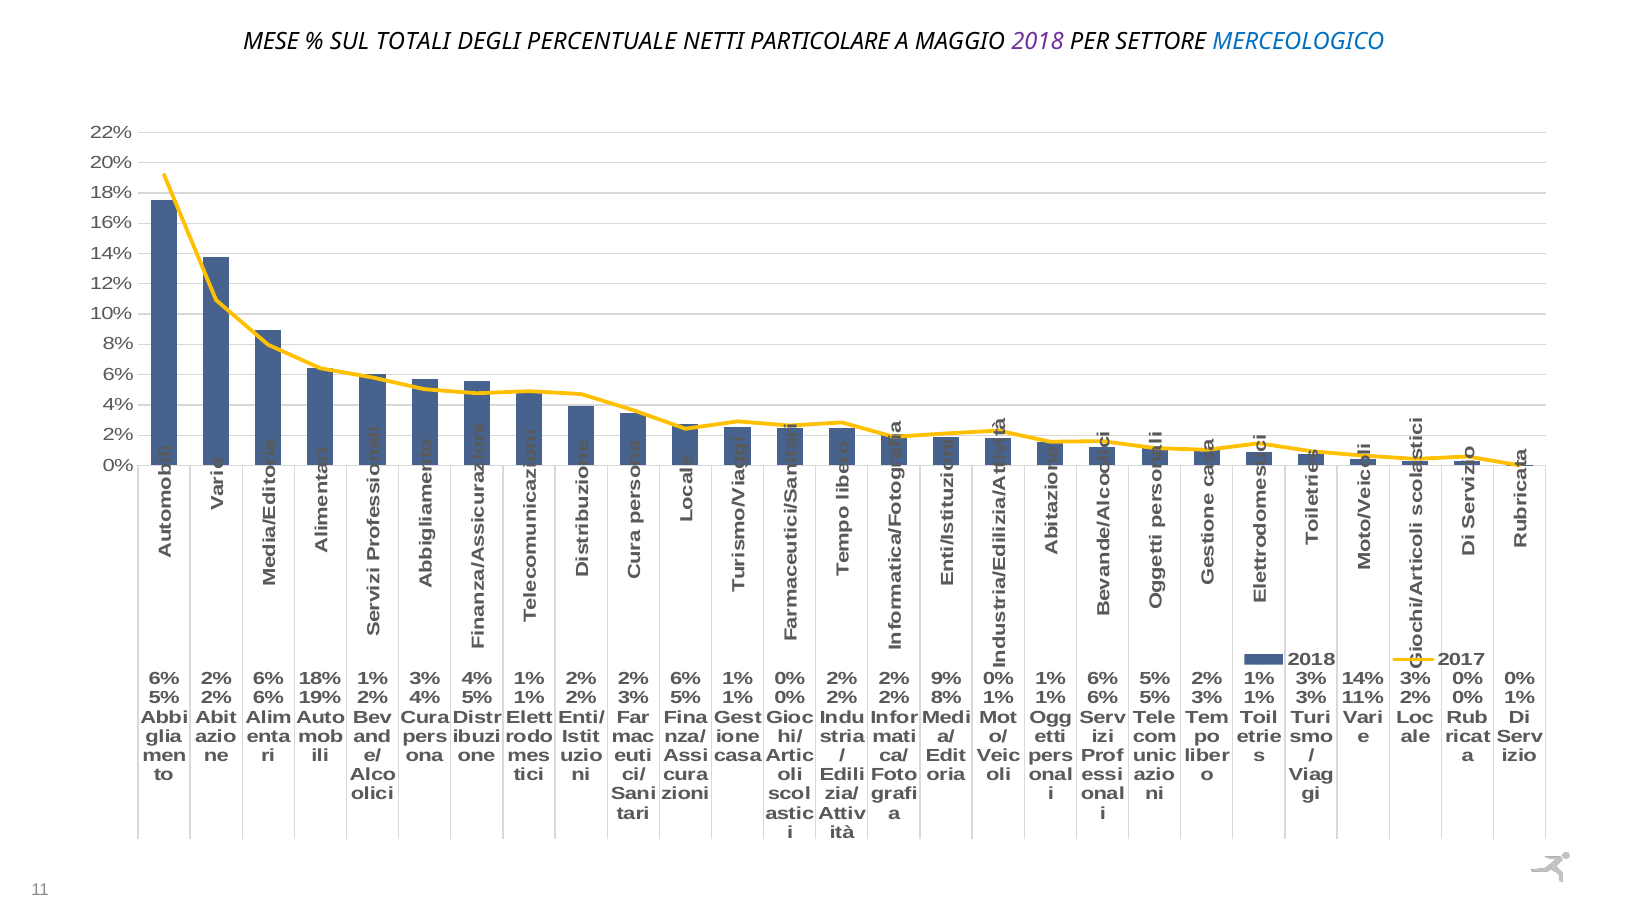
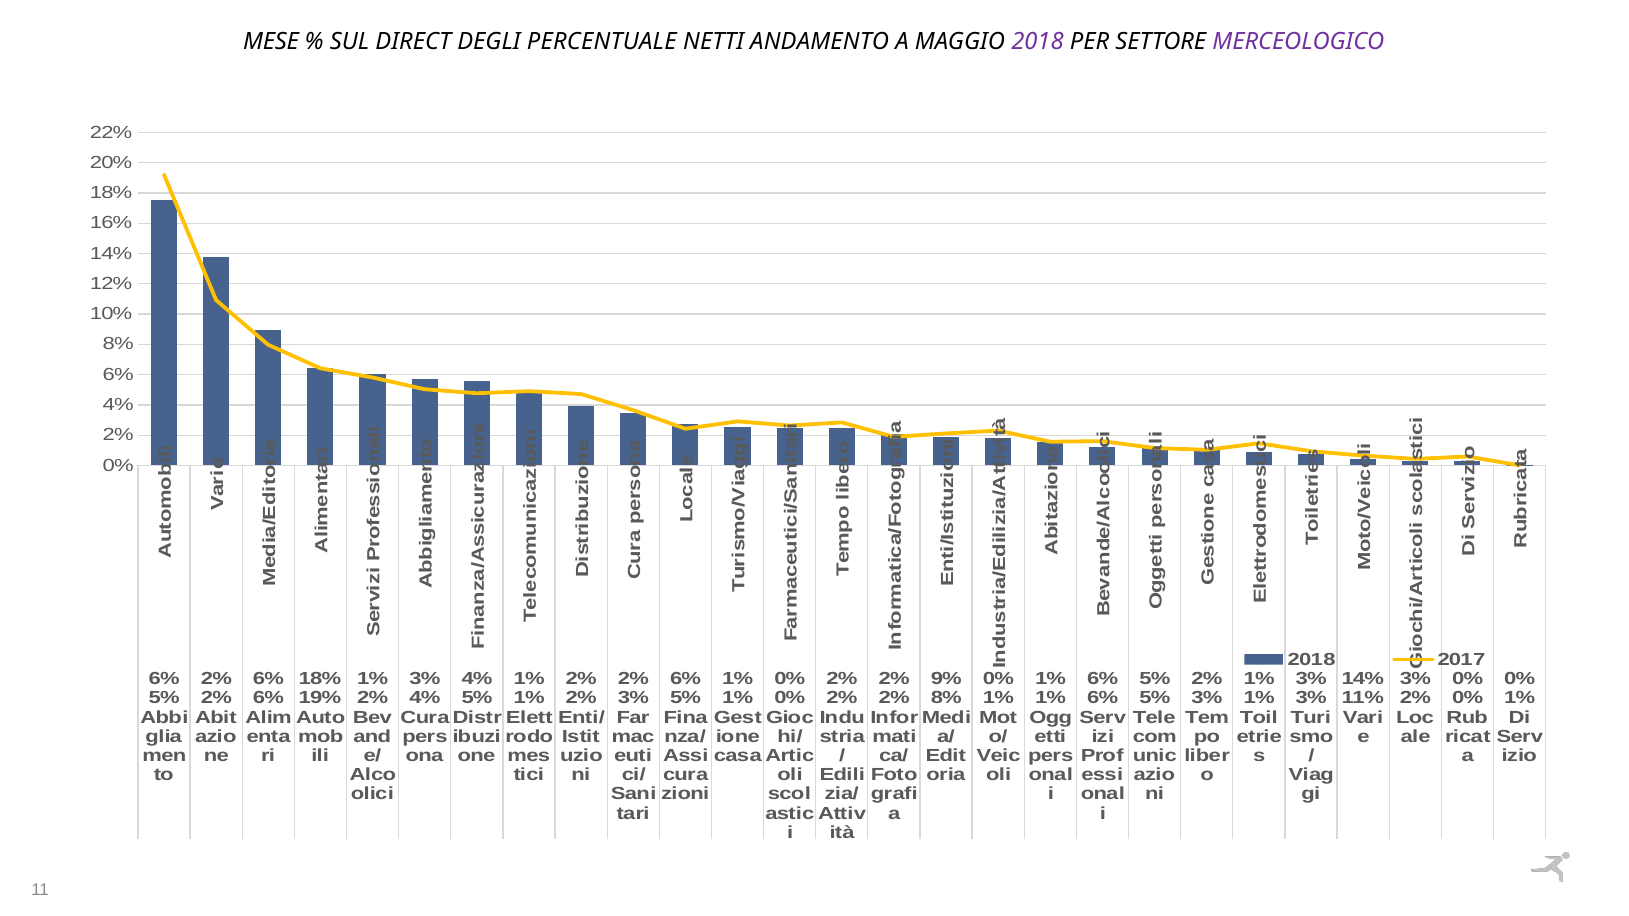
TOTALI: TOTALI -> DIRECT
PARTICOLARE: PARTICOLARE -> ANDAMENTO
MERCEOLOGICO colour: blue -> purple
